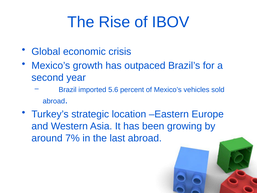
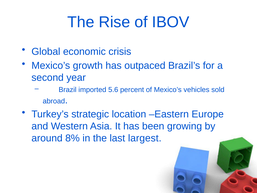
7%: 7% -> 8%
last abroad: abroad -> largest
